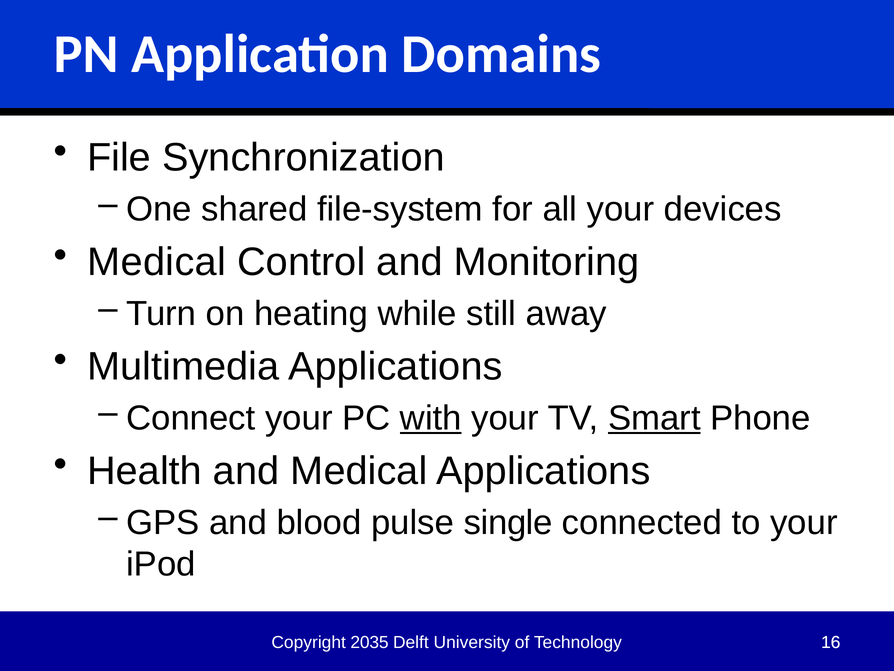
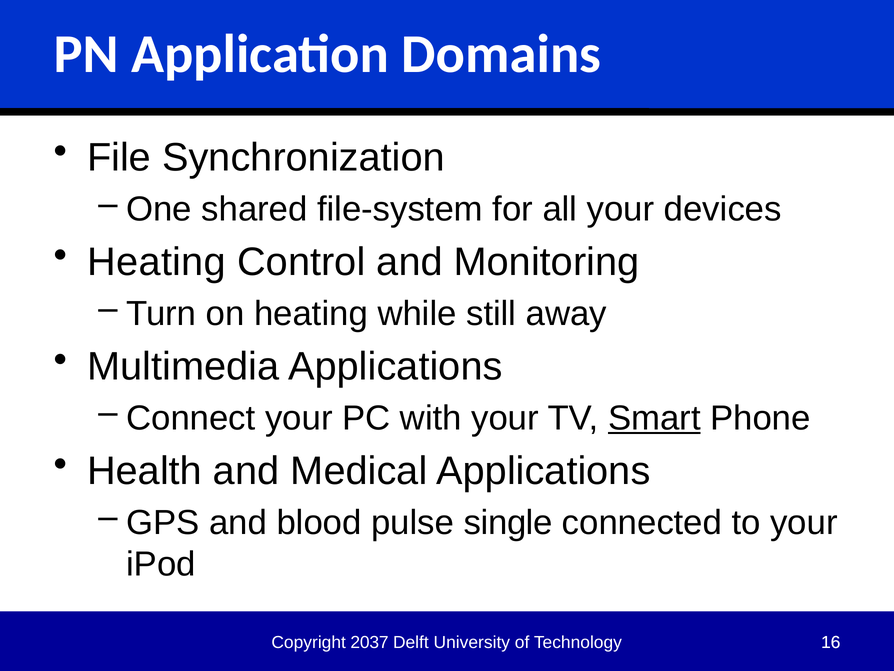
Medical at (157, 262): Medical -> Heating
with underline: present -> none
2035: 2035 -> 2037
